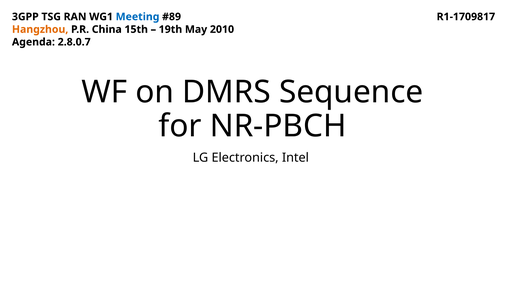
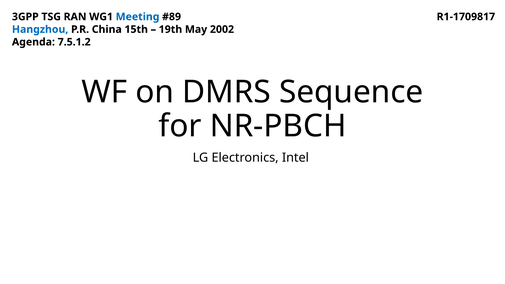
Hangzhou colour: orange -> blue
2010: 2010 -> 2002
2.8.0.7: 2.8.0.7 -> 7.5.1.2
